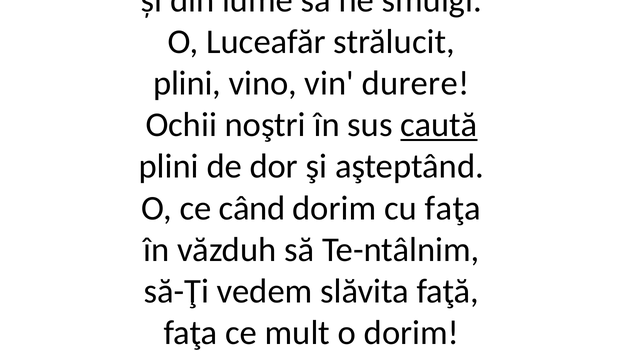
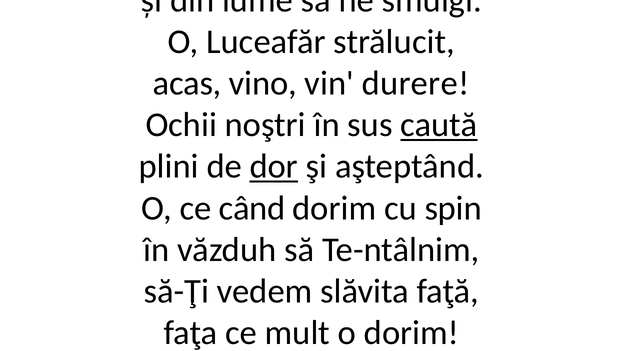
plini at (187, 83): plini -> acas
dor at (274, 166) underline: none -> present
cu faţa: faţa -> spin
